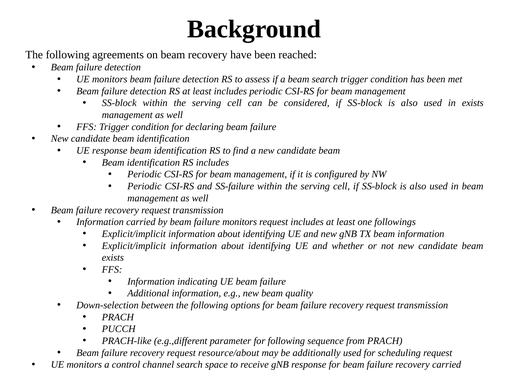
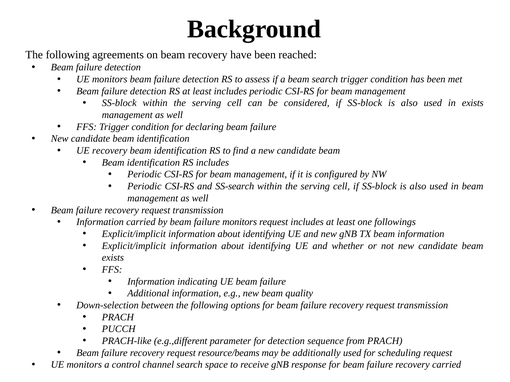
UE response: response -> recovery
SS-failure: SS-failure -> SS-search
for following: following -> detection
resource/about: resource/about -> resource/beams
